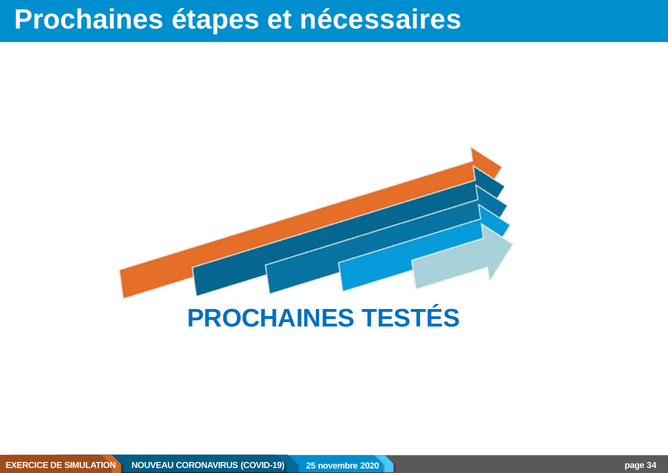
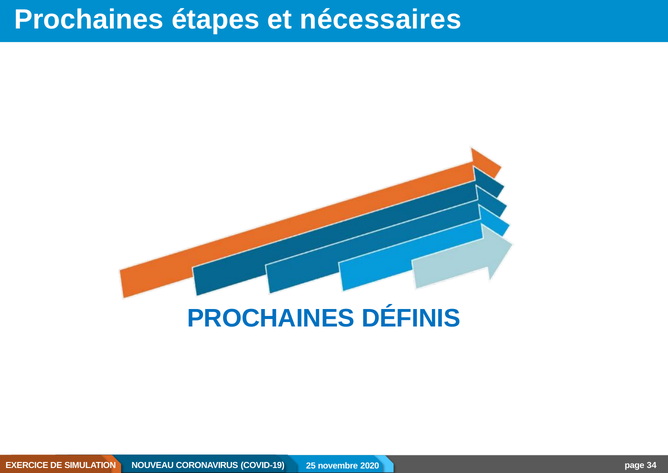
TESTÉS: TESTÉS -> DÉFINIS
